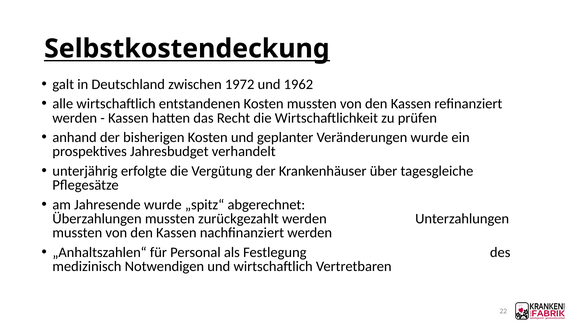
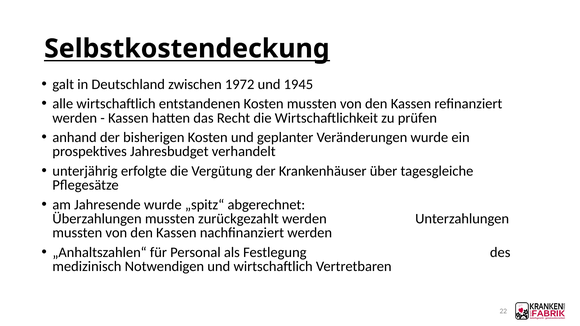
1962: 1962 -> 1945
